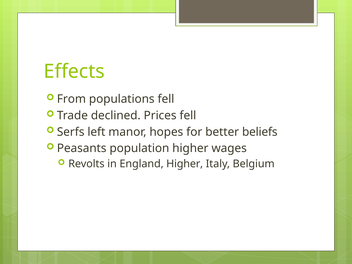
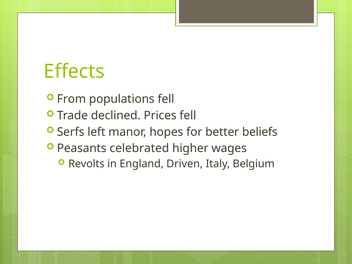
population: population -> celebrated
England Higher: Higher -> Driven
